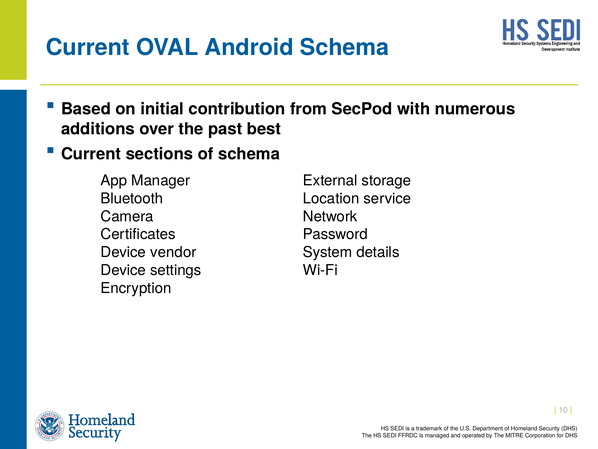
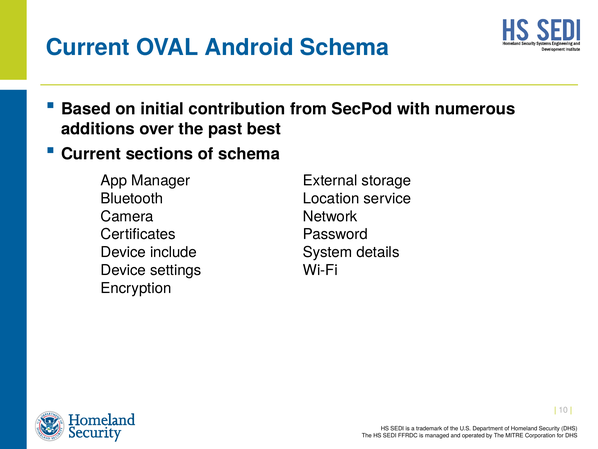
vendor: vendor -> include
